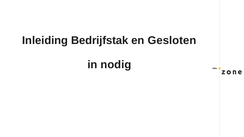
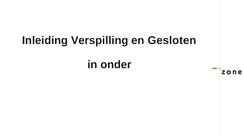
Bedrijfstak: Bedrijfstak -> Verspilling
nodig: nodig -> onder
